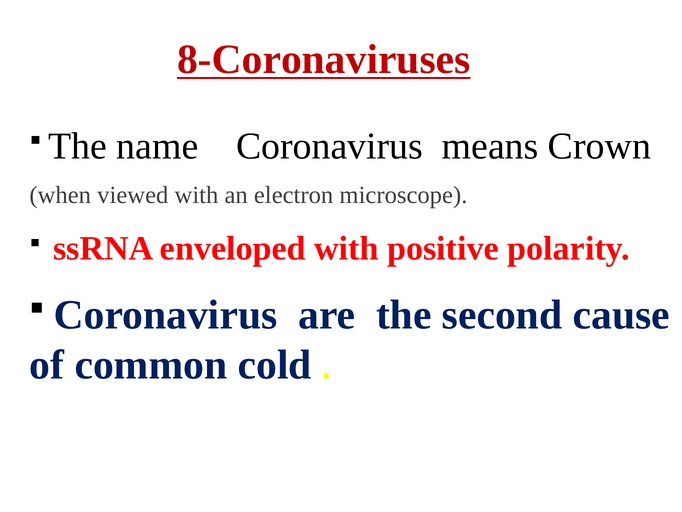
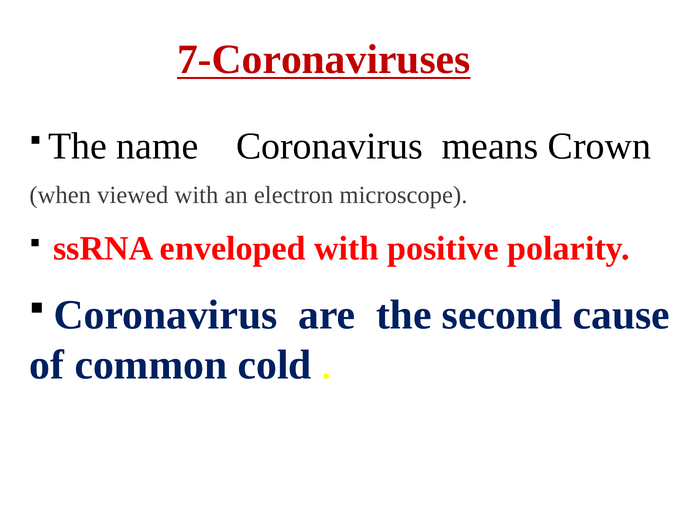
8-Coronaviruses: 8-Coronaviruses -> 7-Coronaviruses
